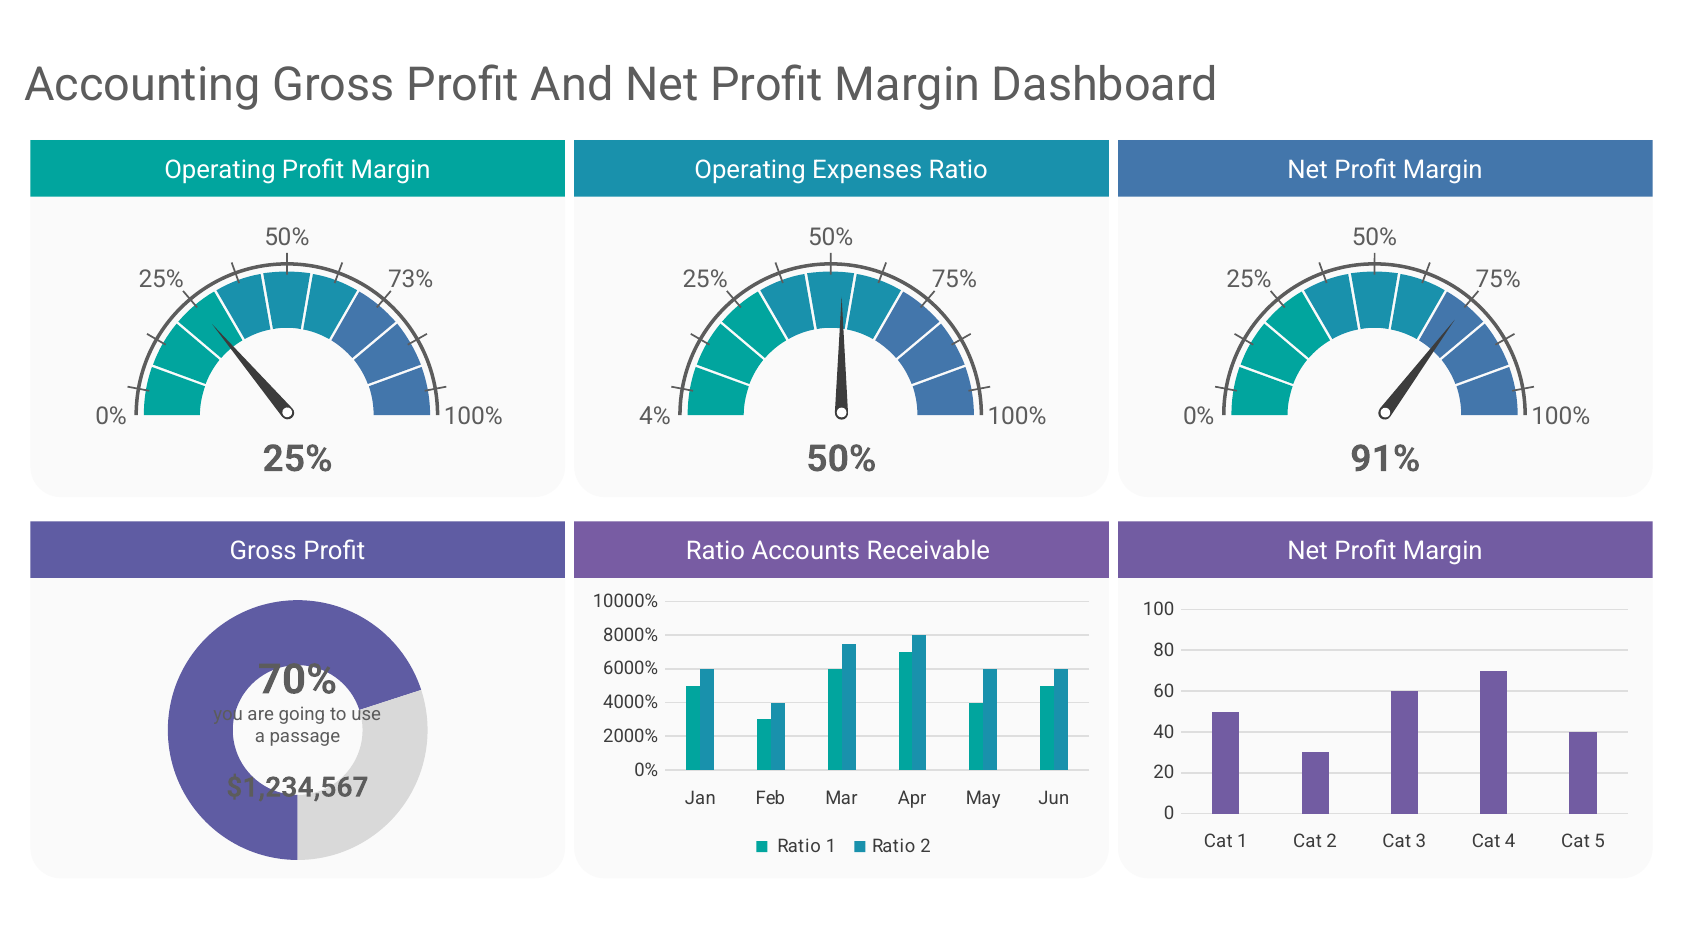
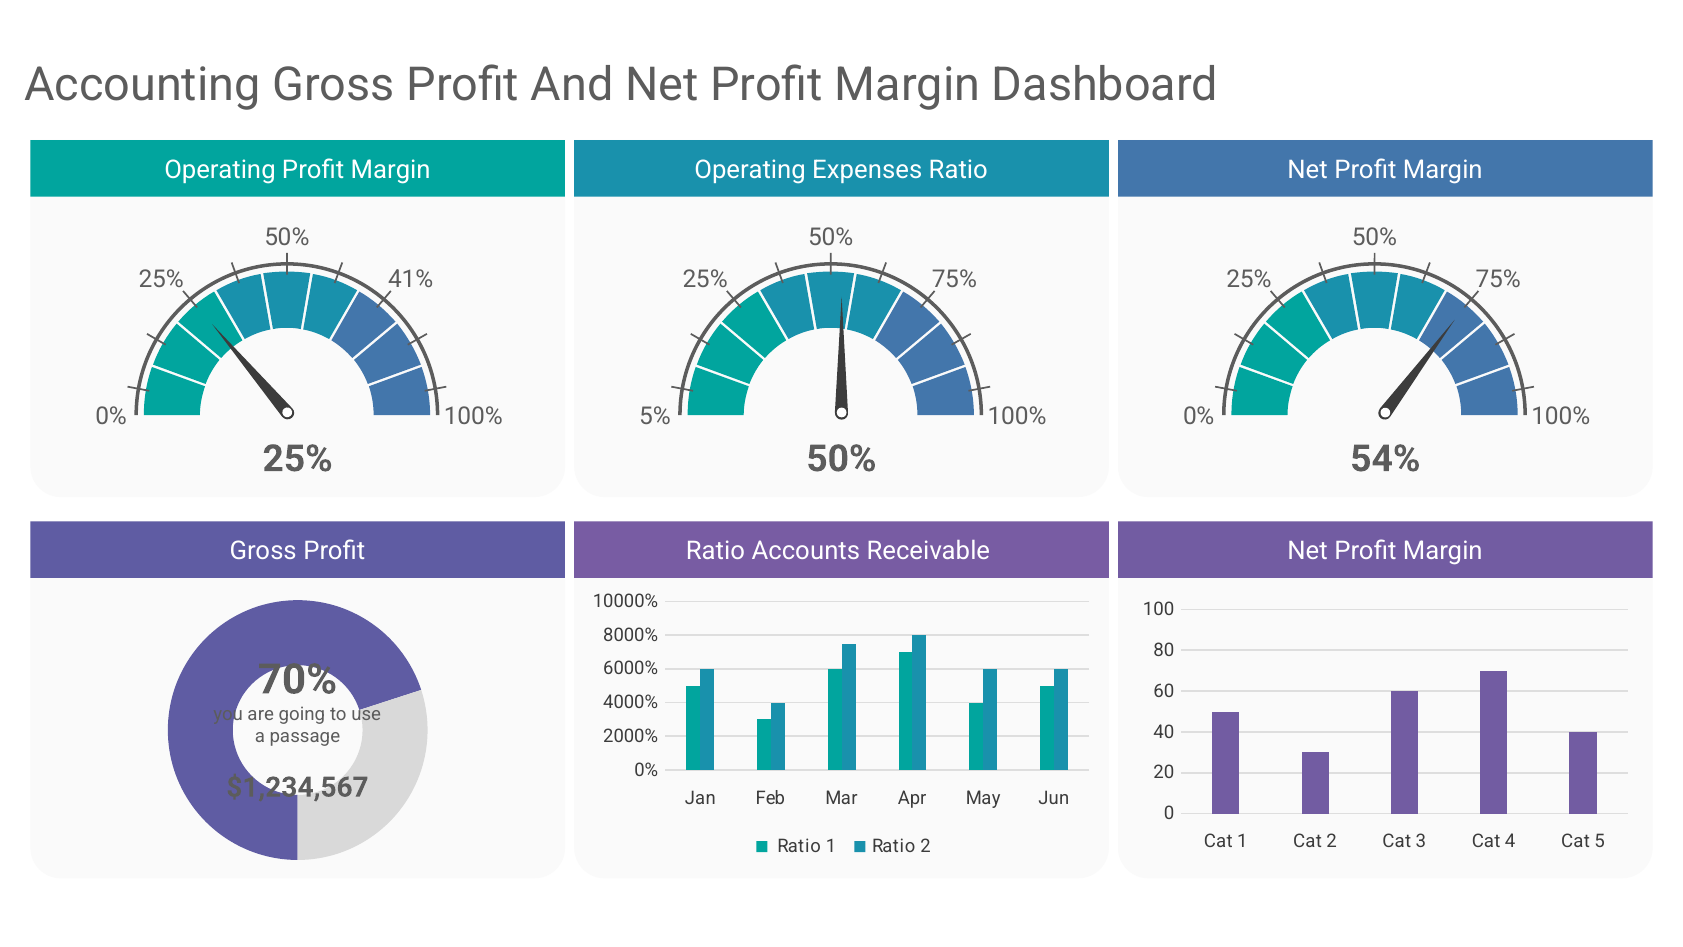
73%: 73% -> 41%
4%: 4% -> 5%
91%: 91% -> 54%
